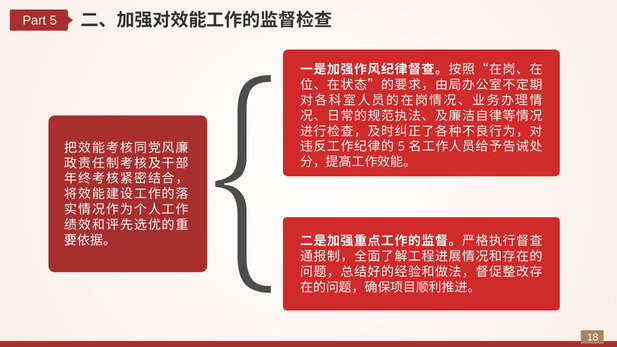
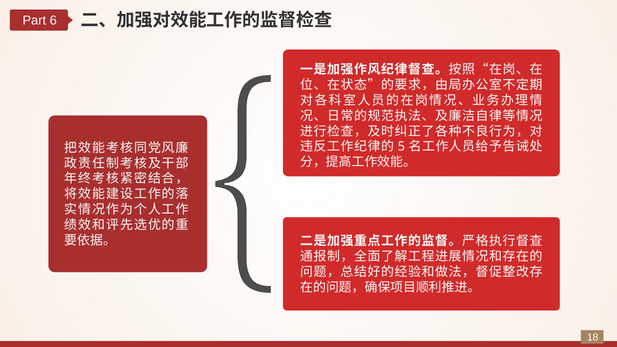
Part 5: 5 -> 6
